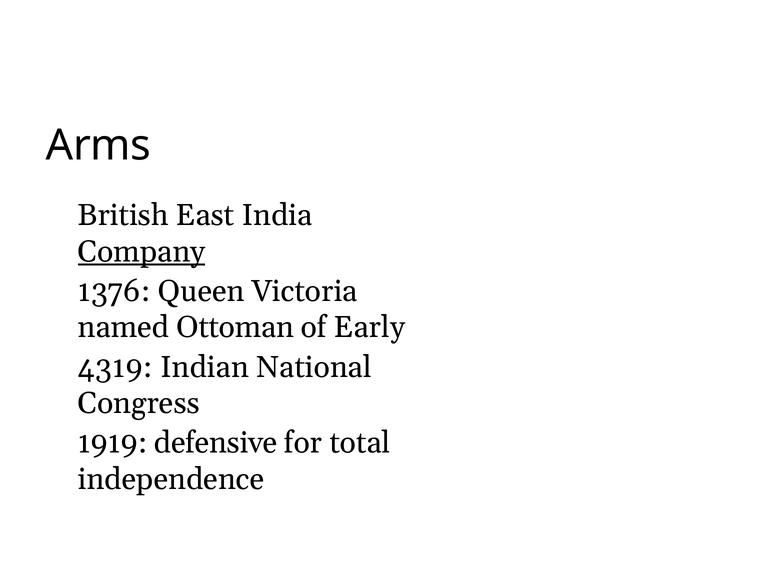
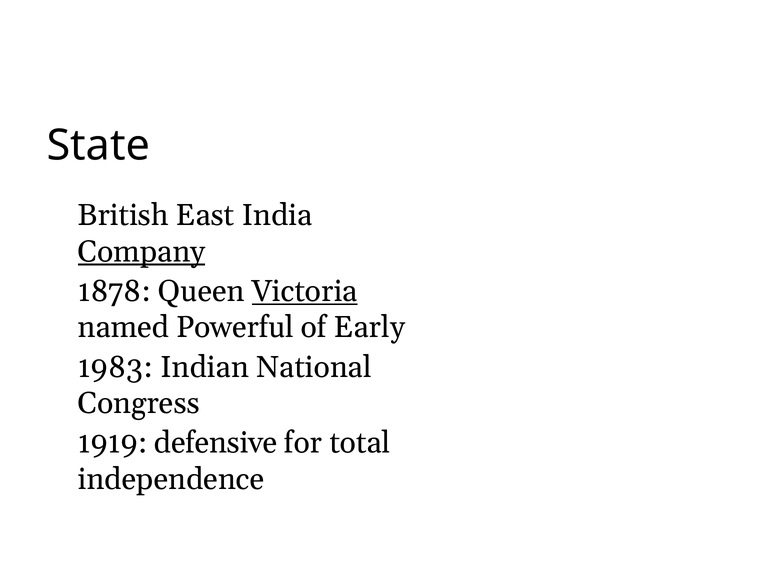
Arms: Arms -> State
1376: 1376 -> 1878
Victoria underline: none -> present
Ottoman: Ottoman -> Powerful
4319: 4319 -> 1983
